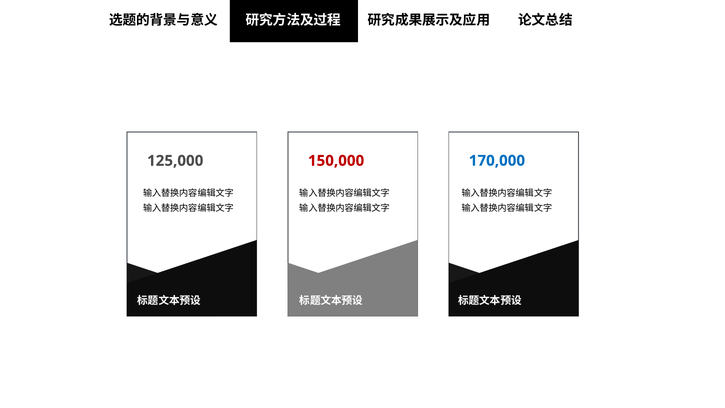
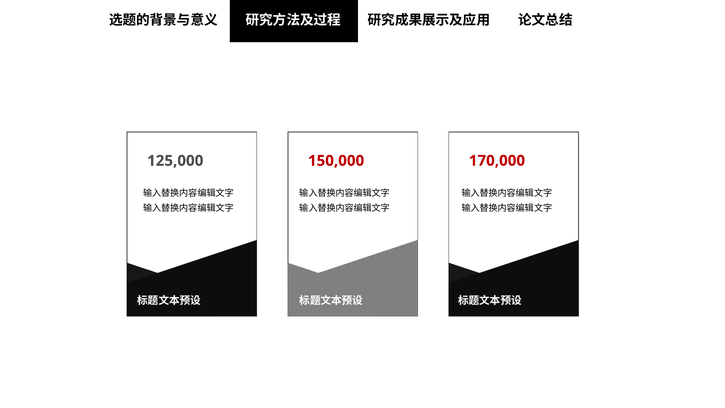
170,000 colour: blue -> red
